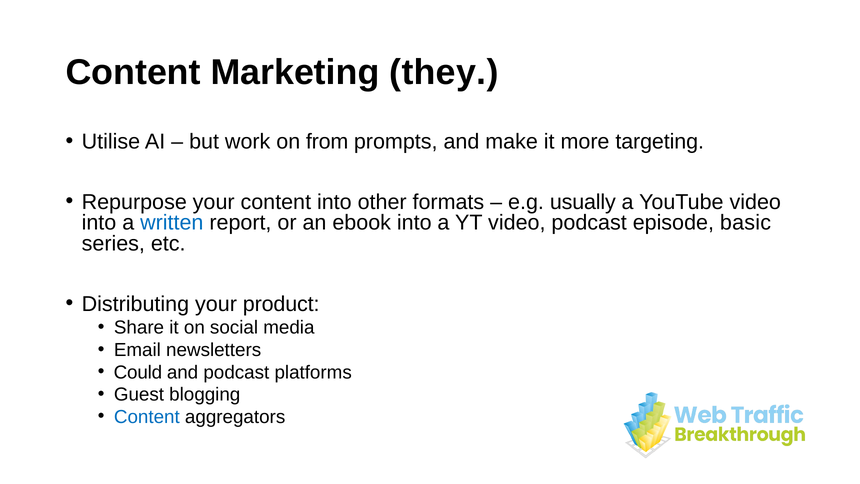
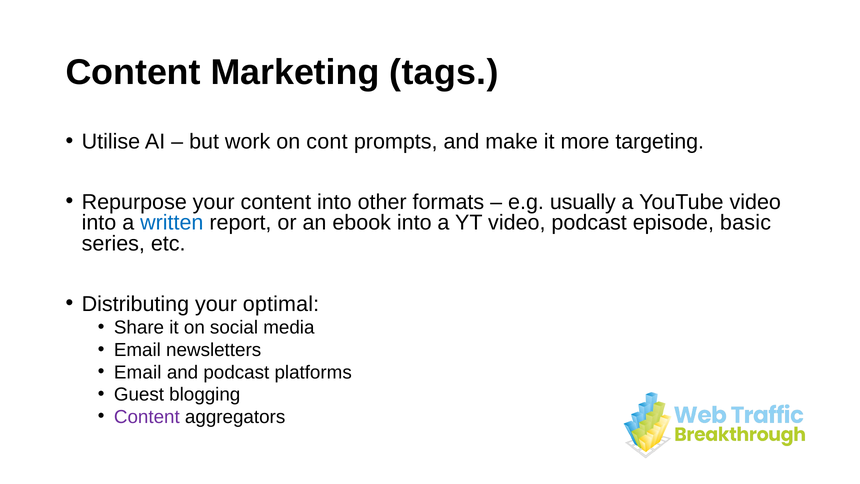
they: they -> tags
from: from -> cont
product: product -> optimal
Could at (138, 372): Could -> Email
Content at (147, 417) colour: blue -> purple
